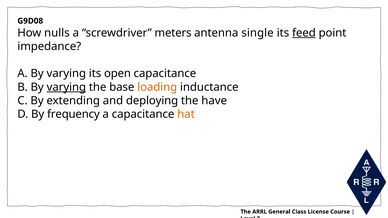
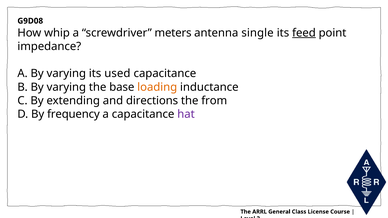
nulls: nulls -> whip
open: open -> used
varying at (66, 87) underline: present -> none
deploying: deploying -> directions
have: have -> from
hat colour: orange -> purple
